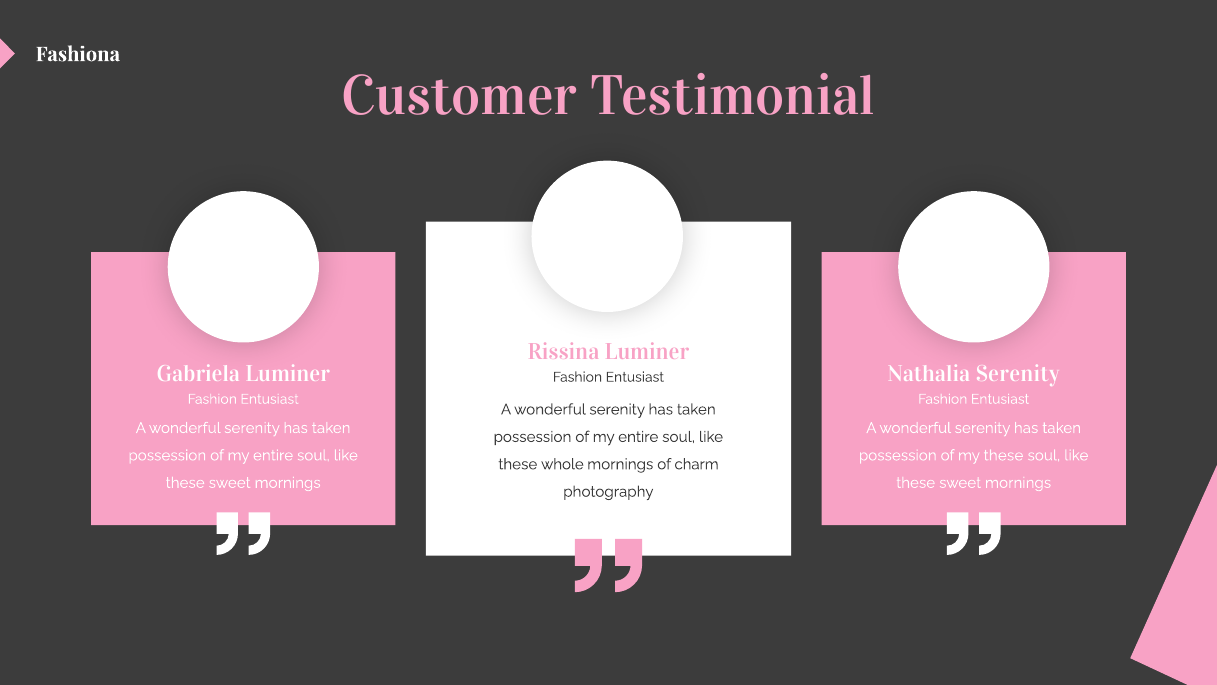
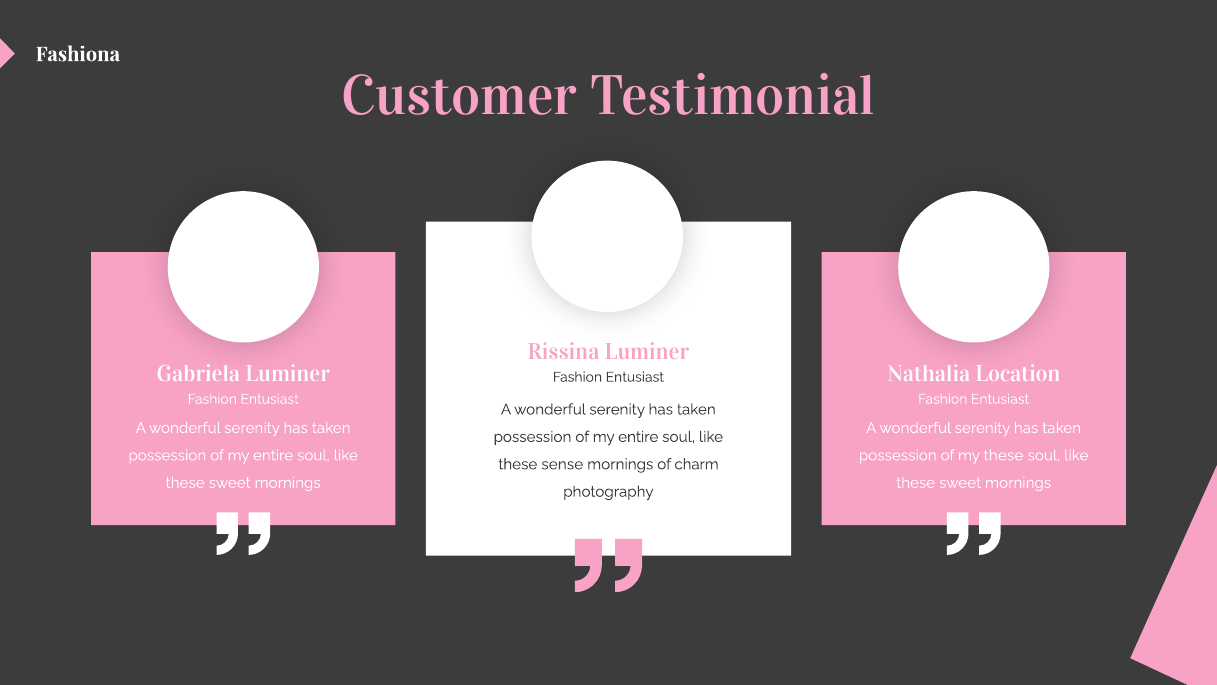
Nathalia Serenity: Serenity -> Location
whole: whole -> sense
